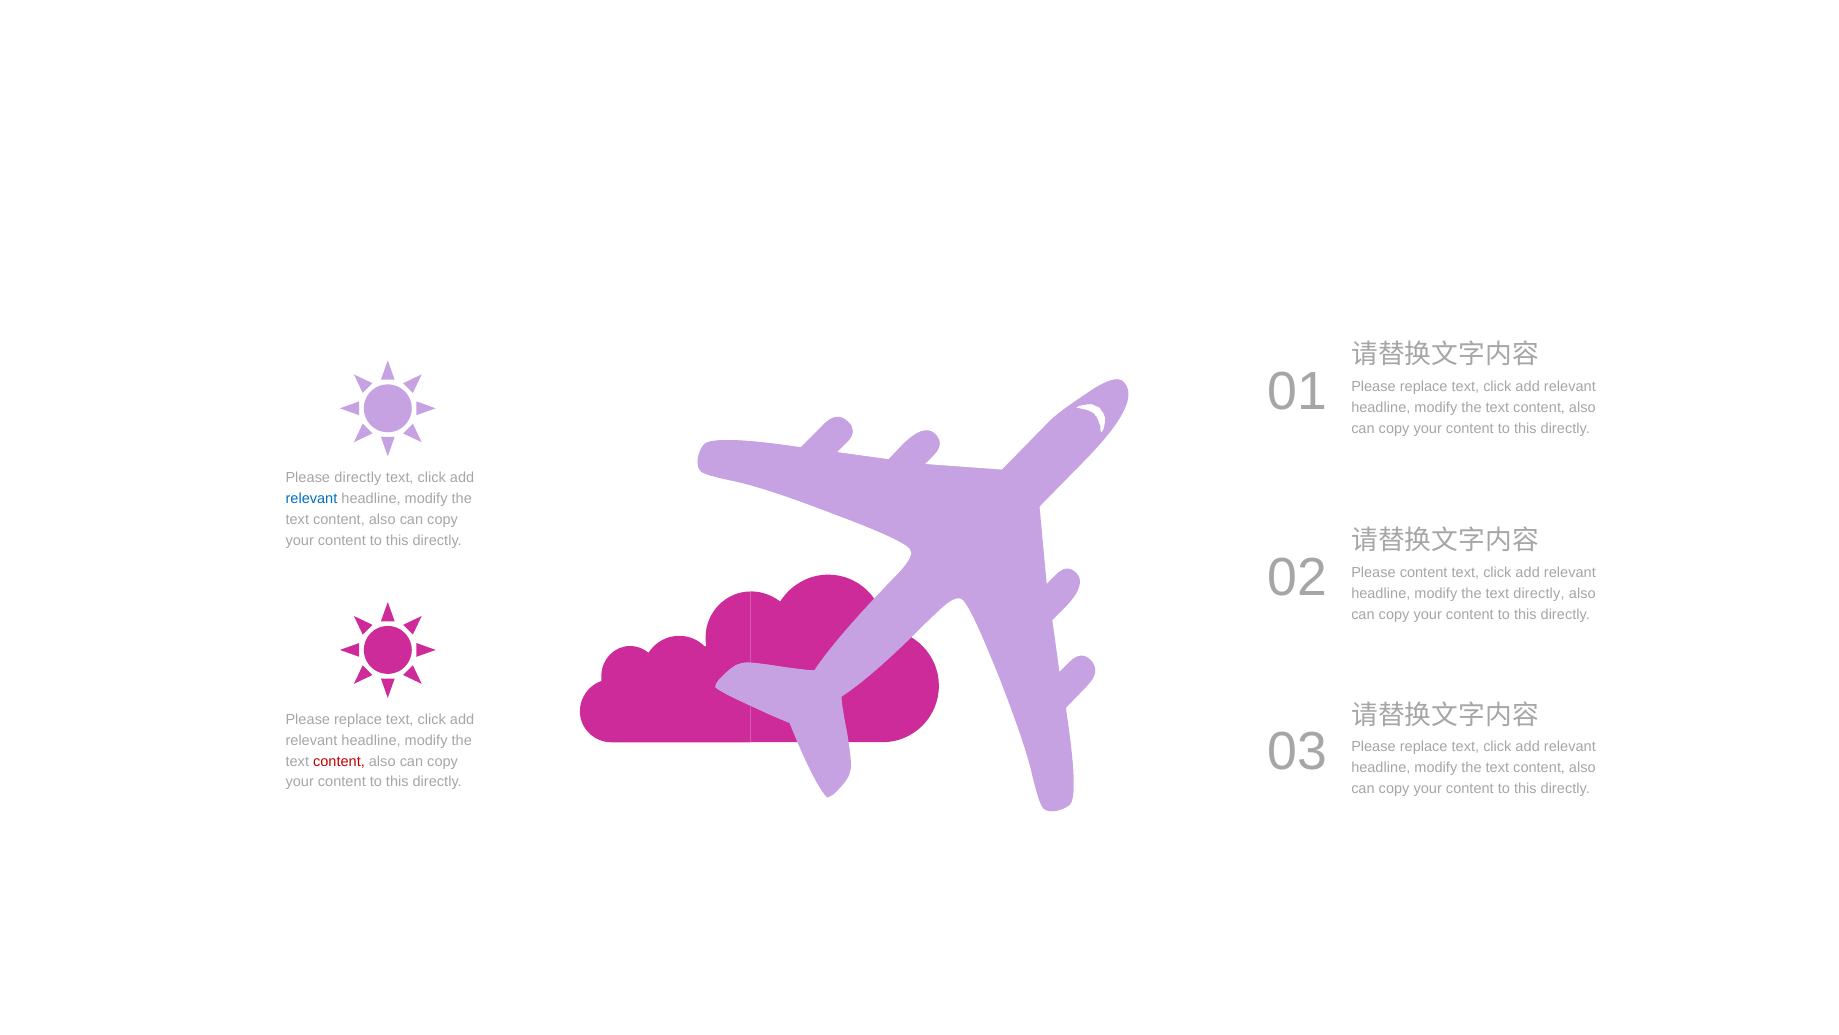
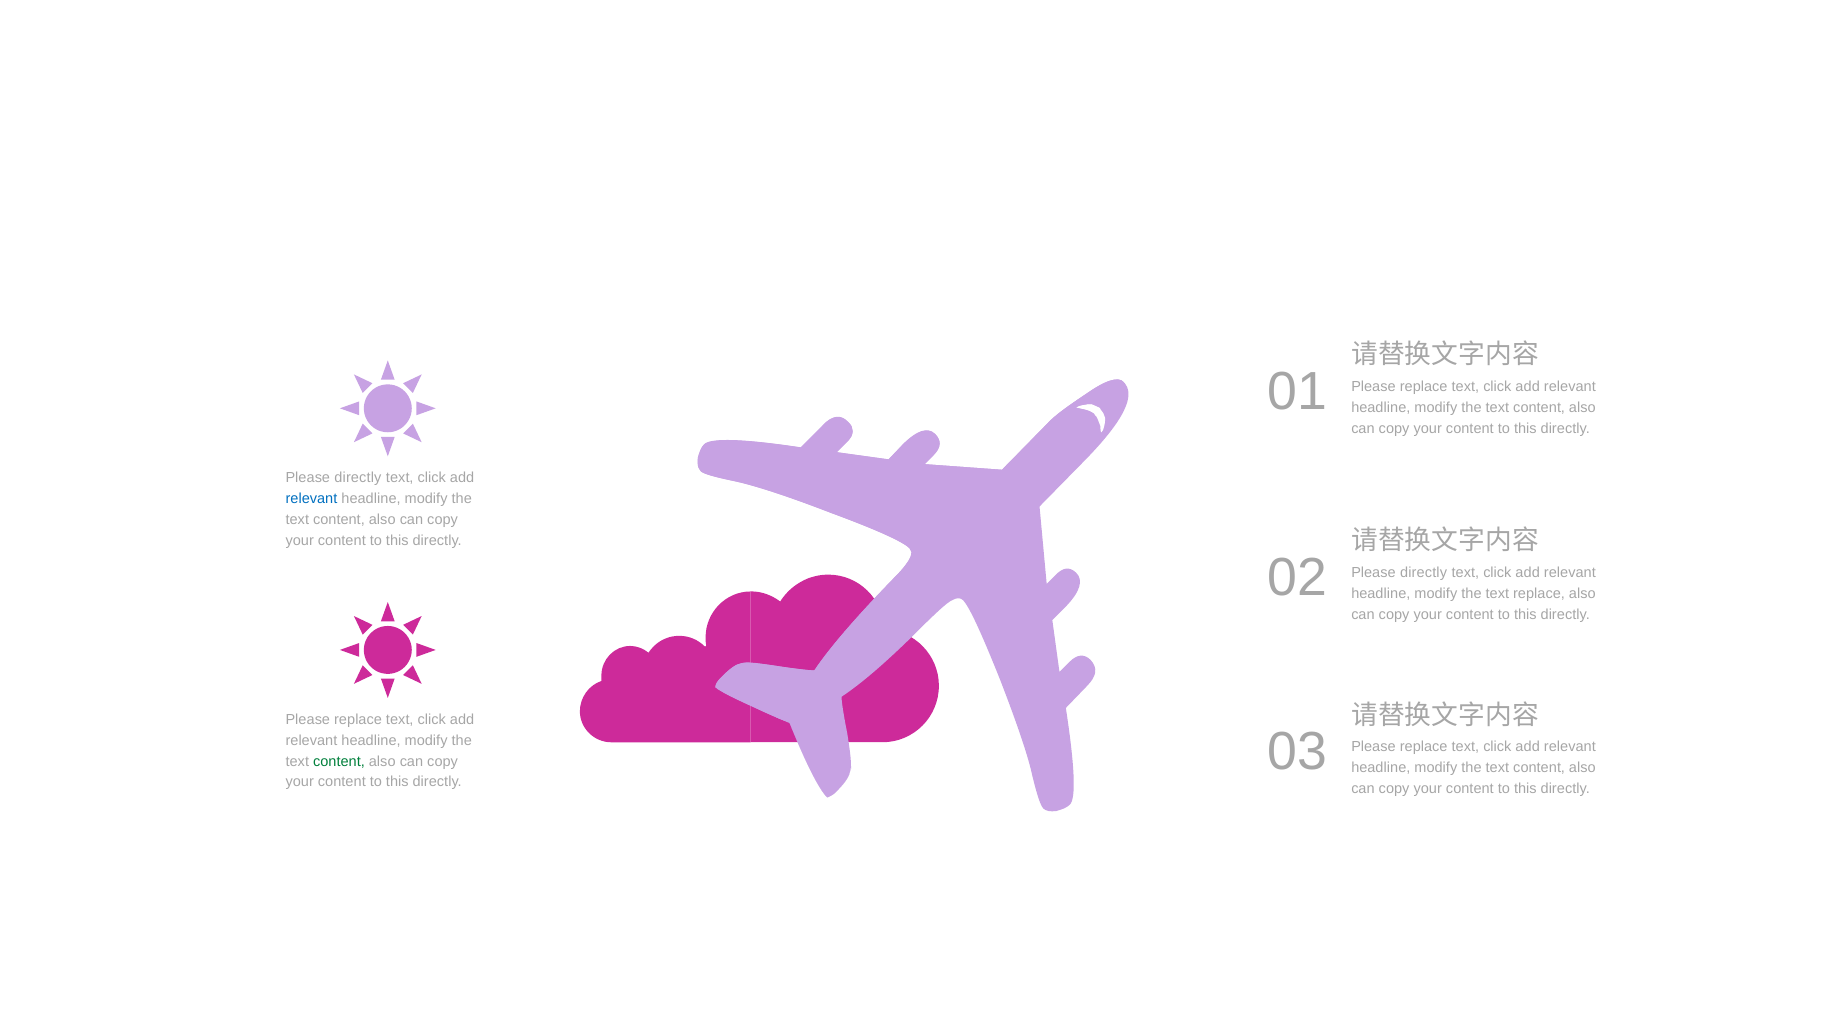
02 Please content: content -> directly
text directly: directly -> replace
content at (339, 761) colour: red -> green
